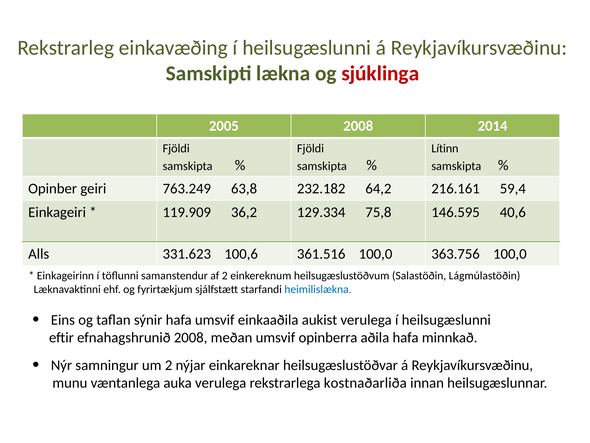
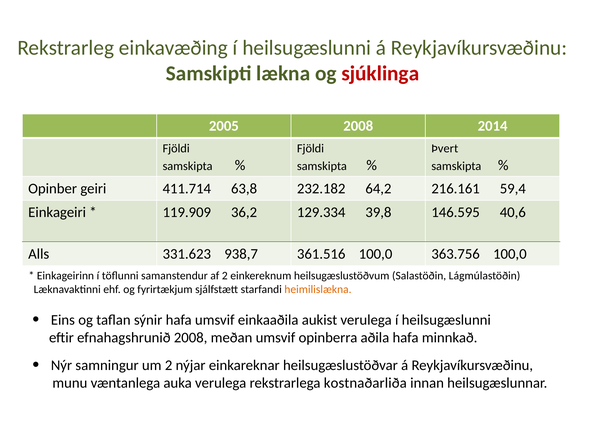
Lítinn: Lítinn -> Þvert
763.249: 763.249 -> 411.714
75,8: 75,8 -> 39,8
100,6: 100,6 -> 938,7
heimilislækna at (318, 289) colour: blue -> orange
